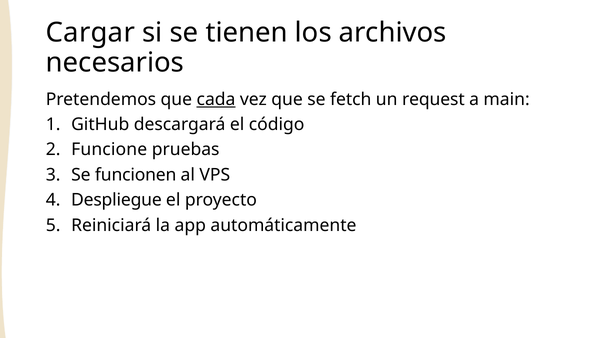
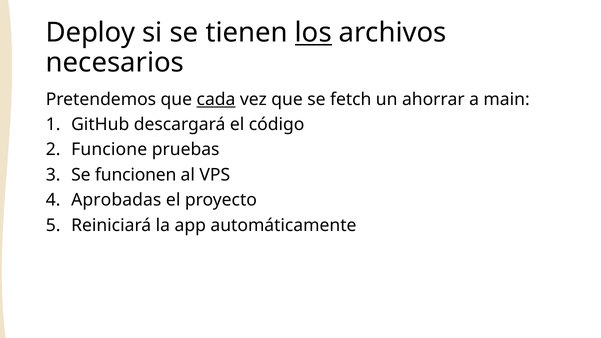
Cargar: Cargar -> Deploy
los underline: none -> present
request: request -> ahorrar
Despliegue: Despliegue -> Aprobadas
